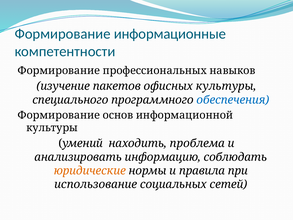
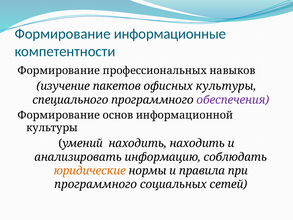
обеспечения colour: blue -> purple
находить проблема: проблема -> находить
использование at (96, 184): использование -> программного
